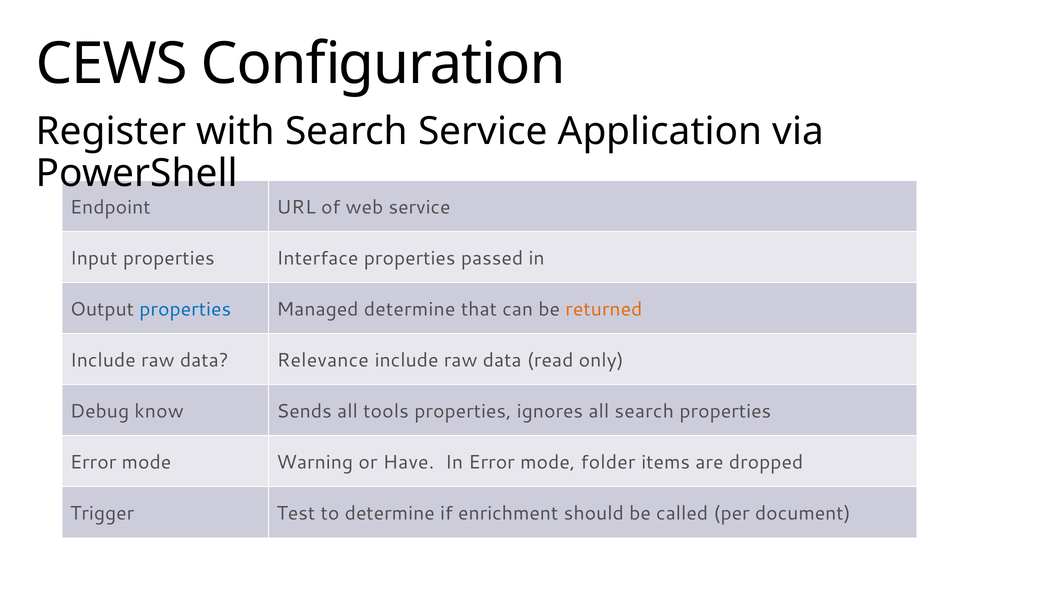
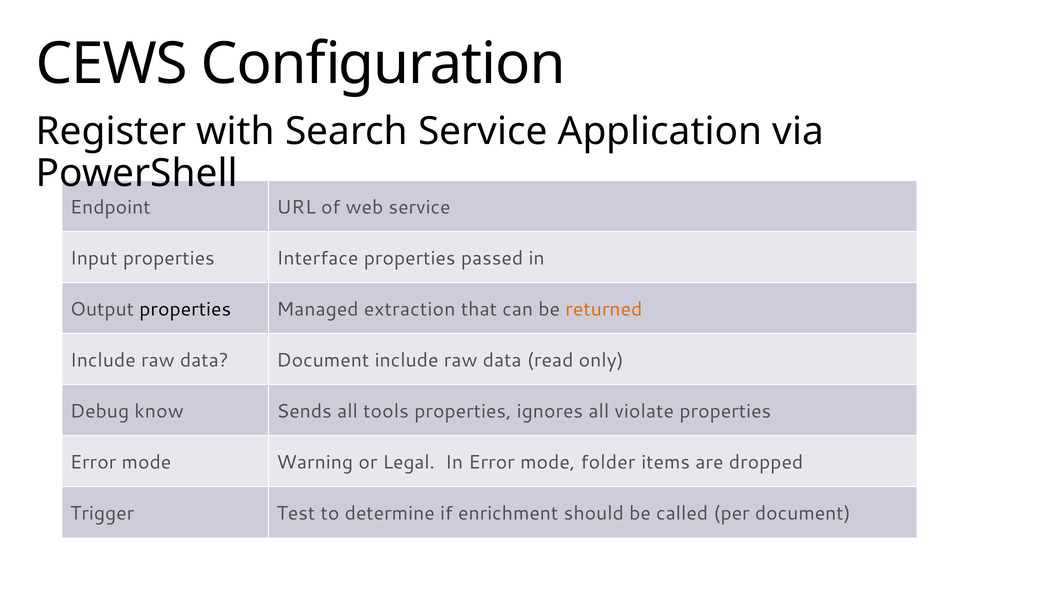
properties at (185, 309) colour: blue -> black
Managed determine: determine -> extraction
data Relevance: Relevance -> Document
all search: search -> violate
Have: Have -> Legal
